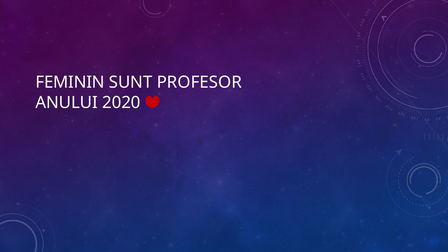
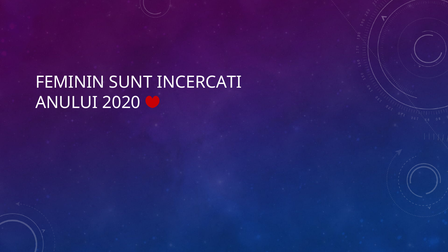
PROFESOR: PROFESOR -> INCERCATI
